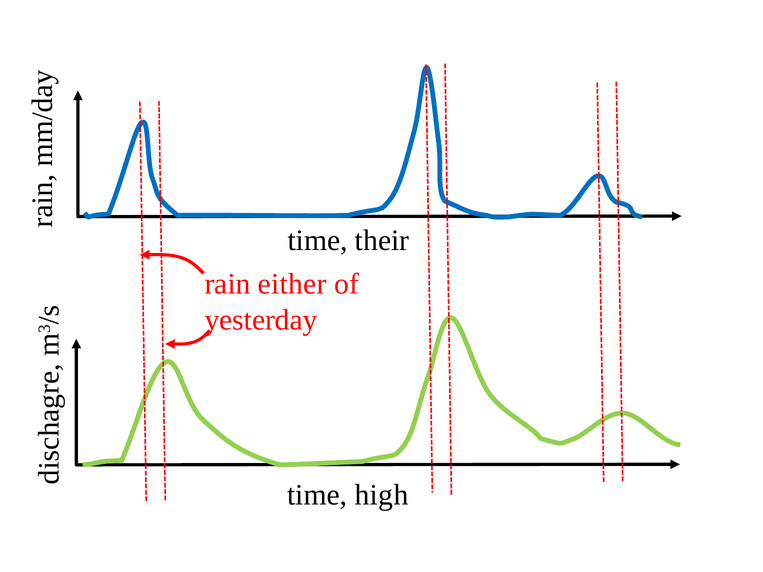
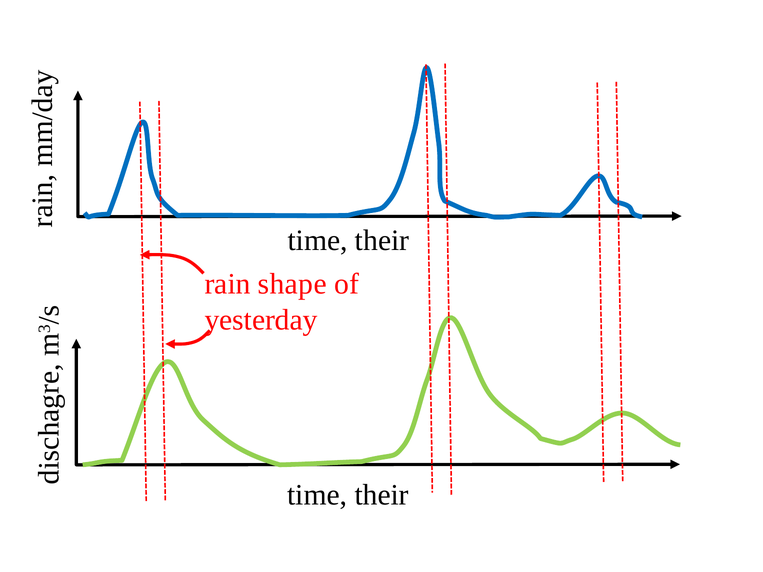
either: either -> shape
high at (382, 495): high -> their
